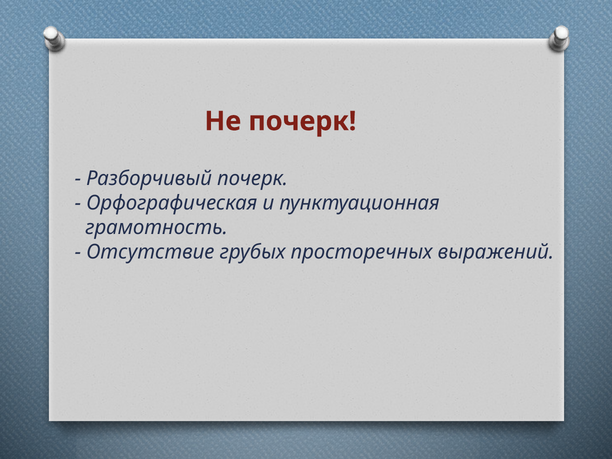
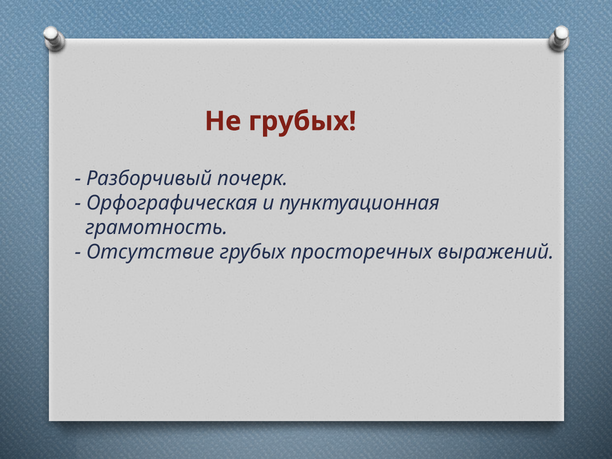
Не почерк: почерк -> грубых
